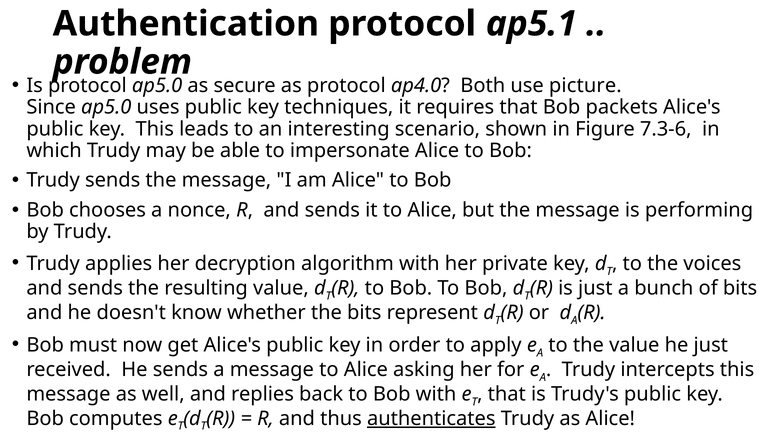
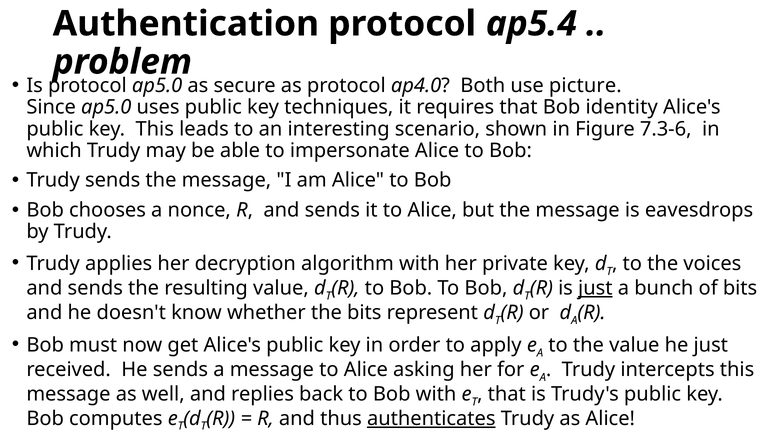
ap5.1: ap5.1 -> ap5.4
packets: packets -> identity
performing: performing -> eavesdrops
just at (595, 288) underline: none -> present
